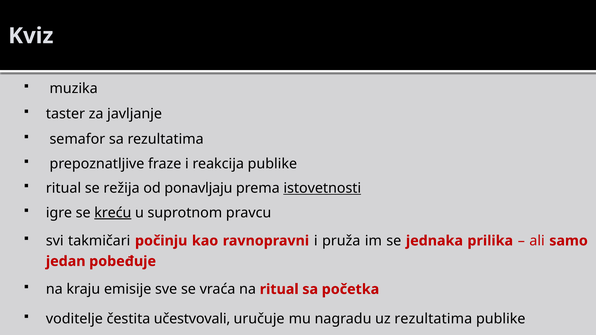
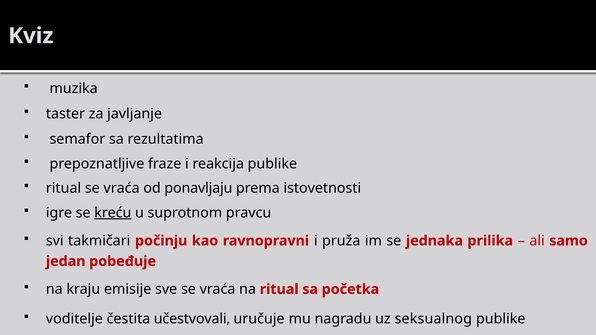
ritual se režija: režija -> vraća
istovetnosti underline: present -> none
uz rezultatima: rezultatima -> seksualnog
